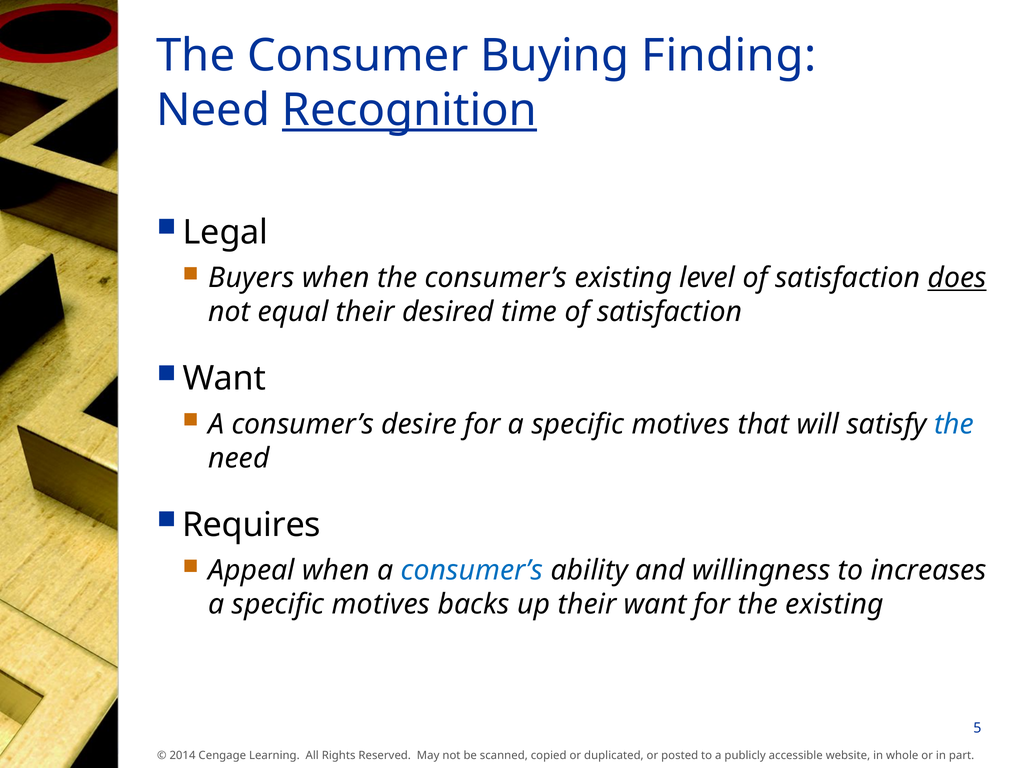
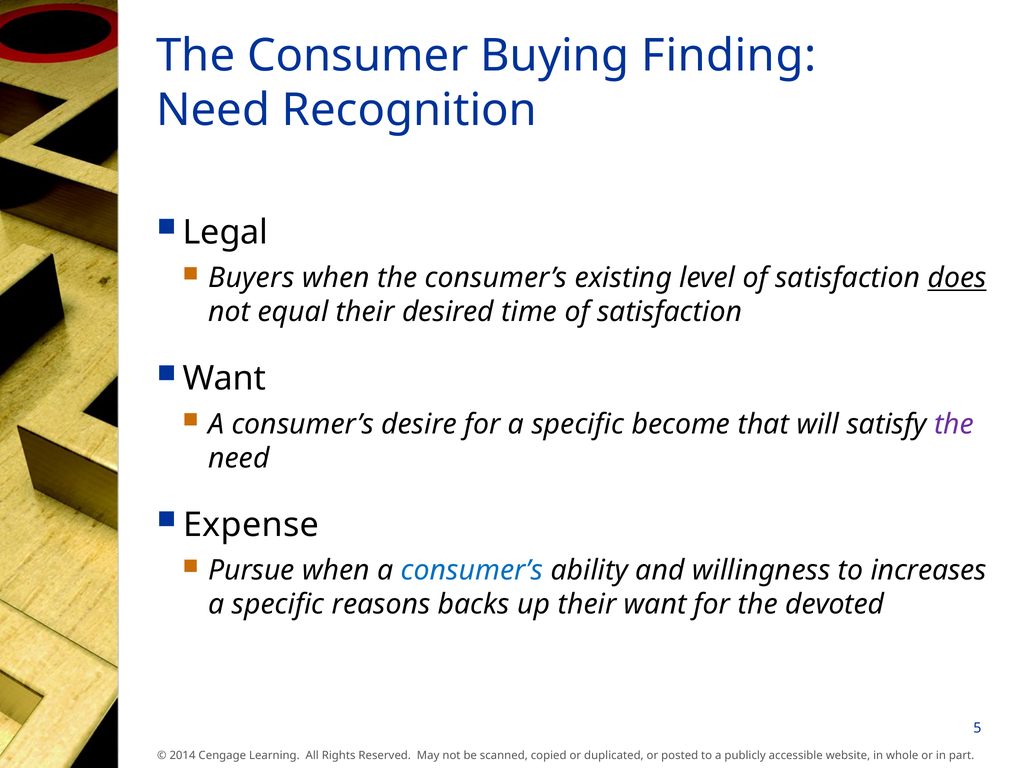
Recognition underline: present -> none
for a specific motives: motives -> become
the at (954, 424) colour: blue -> purple
Requires: Requires -> Expense
Appeal: Appeal -> Pursue
motives at (381, 605): motives -> reasons
the existing: existing -> devoted
